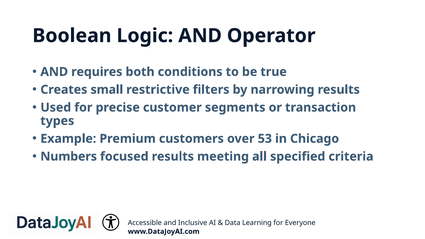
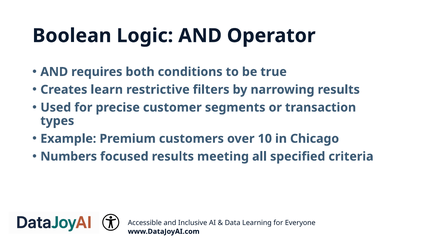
small: small -> learn
53: 53 -> 10
